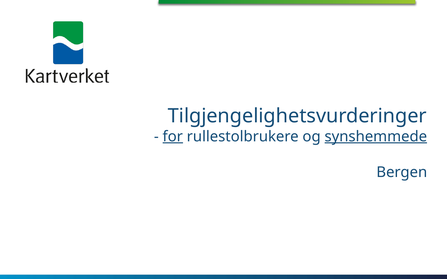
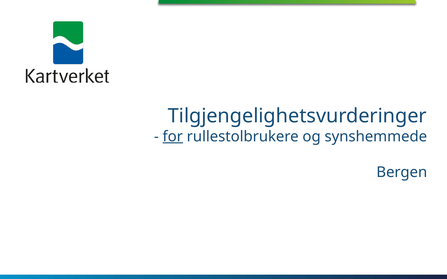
synshemmede underline: present -> none
